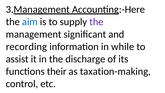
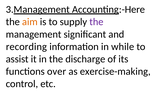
aim colour: blue -> orange
their: their -> over
taxation-making: taxation-making -> exercise-making
